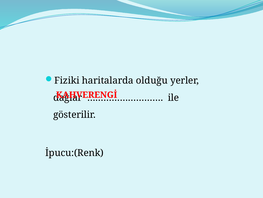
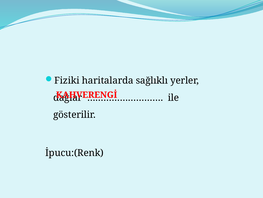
olduğu: olduğu -> sağlıklı
